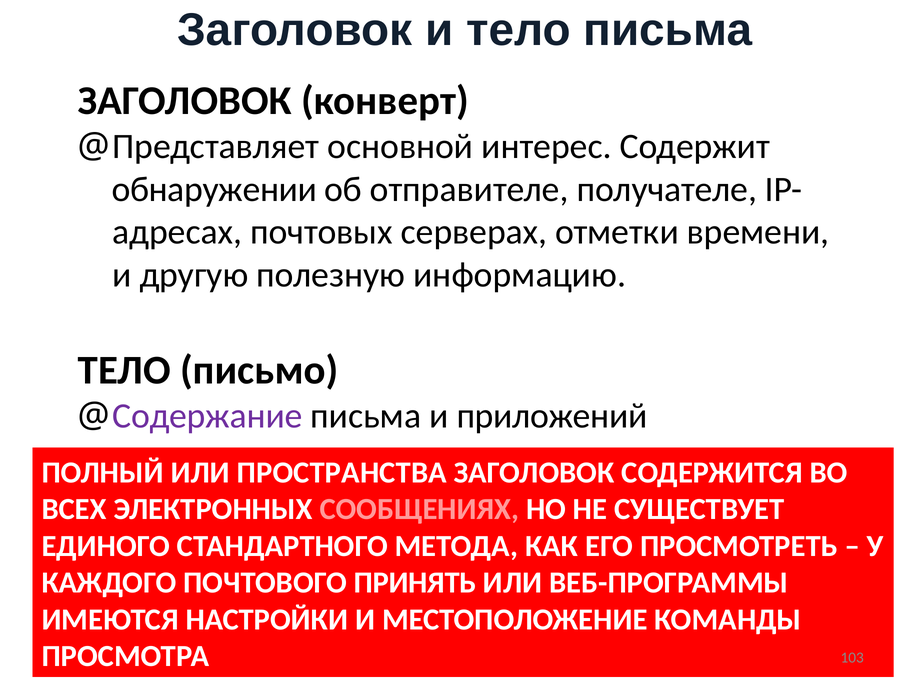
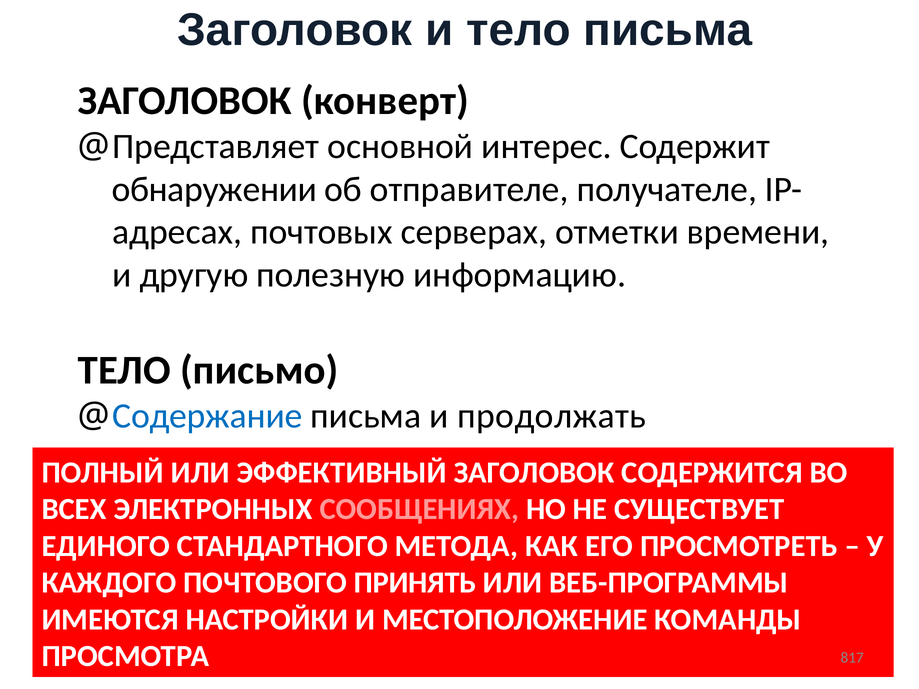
Содержание colour: purple -> blue
приложений: приложений -> продолжать
ПРОСТРАНСТВА: ПРОСТРАНСТВА -> ЭФФЕКТИВНЫЙ
103: 103 -> 817
